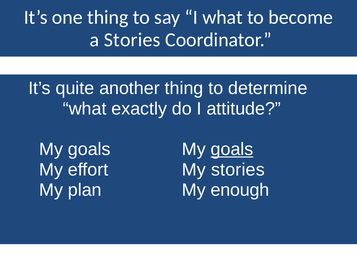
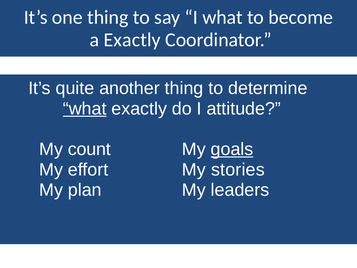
a Stories: Stories -> Exactly
what at (85, 109) underline: none -> present
goals at (89, 149): goals -> count
enough: enough -> leaders
